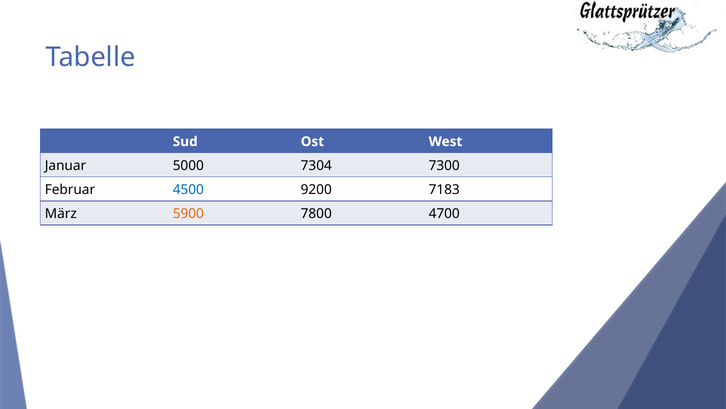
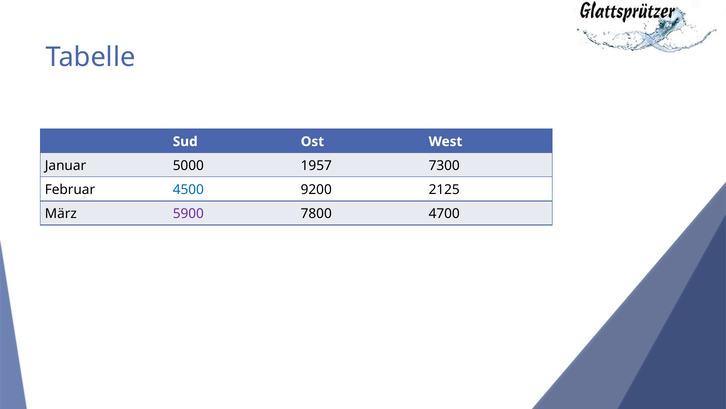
7304: 7304 -> 1957
7183: 7183 -> 2125
5900 colour: orange -> purple
